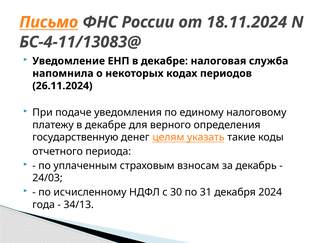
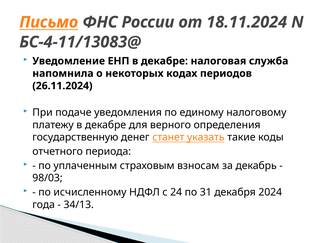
целям: целям -> станет
24/03: 24/03 -> 98/03
30: 30 -> 24
